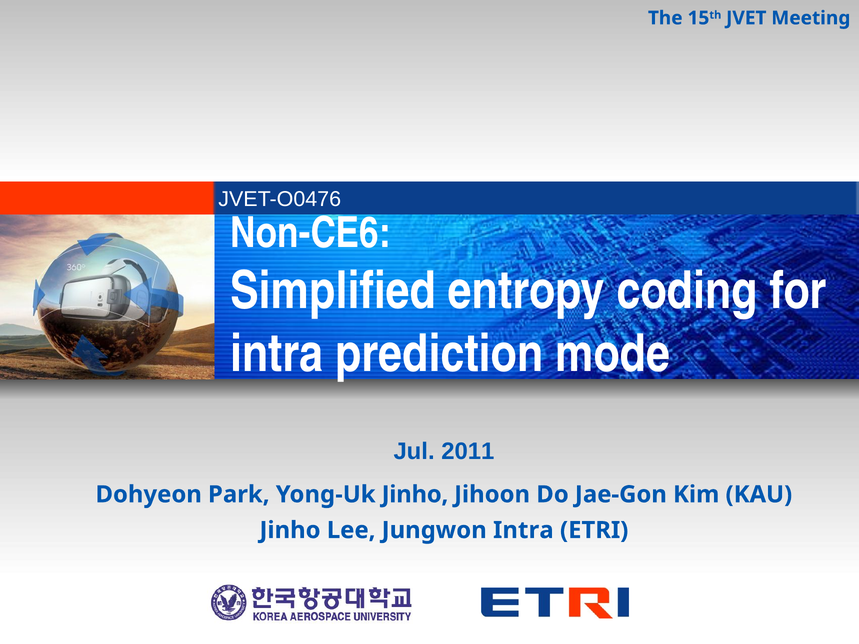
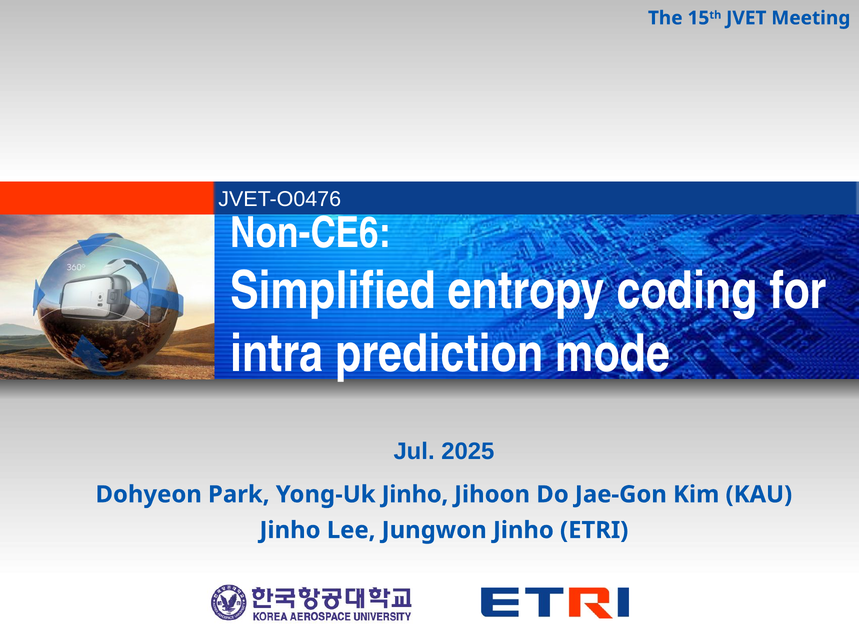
2011: 2011 -> 2025
Jungwon Intra: Intra -> Jinho
